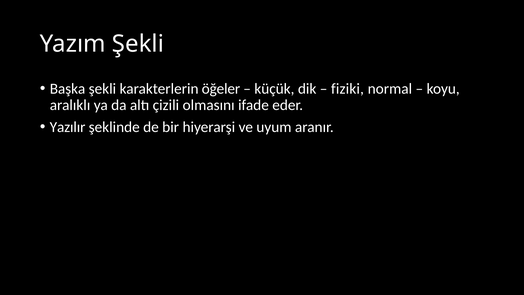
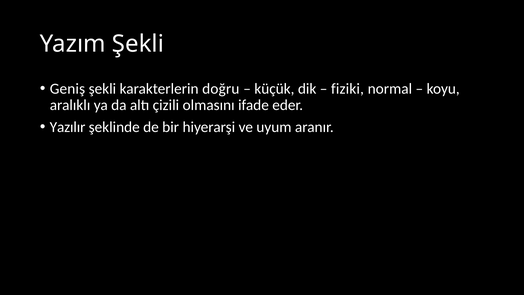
Başka: Başka -> Geniş
öğeler: öğeler -> doğru
